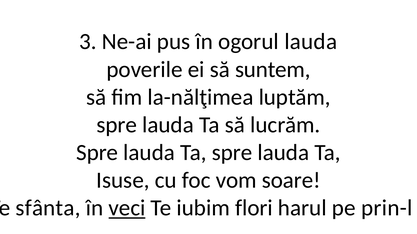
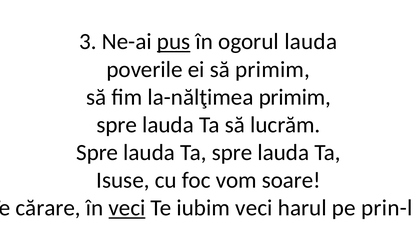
pus underline: none -> present
să suntem: suntem -> primim
la-nălţimea luptăm: luptăm -> primim
sfânta: sfânta -> cărare
iubim flori: flori -> veci
